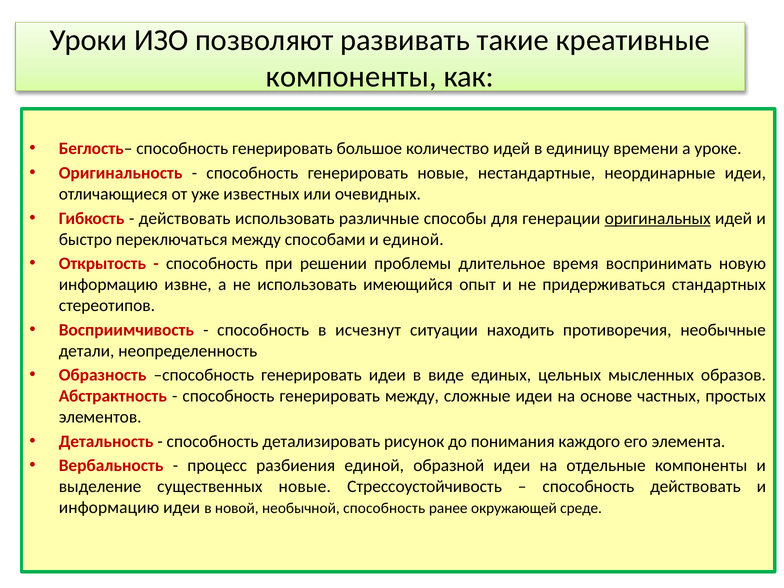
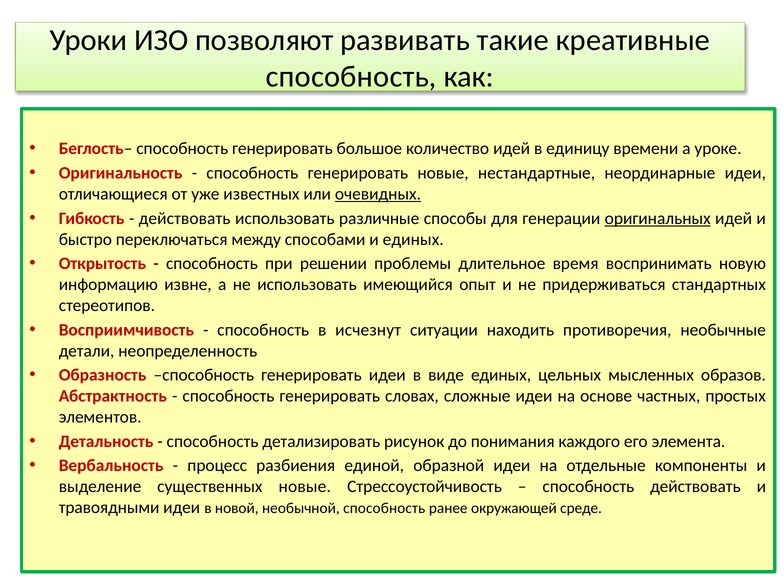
компоненты at (351, 77): компоненты -> способность
очевидных underline: none -> present
и единой: единой -> единых
генерировать между: между -> словах
информацию at (109, 507): информацию -> травоядными
